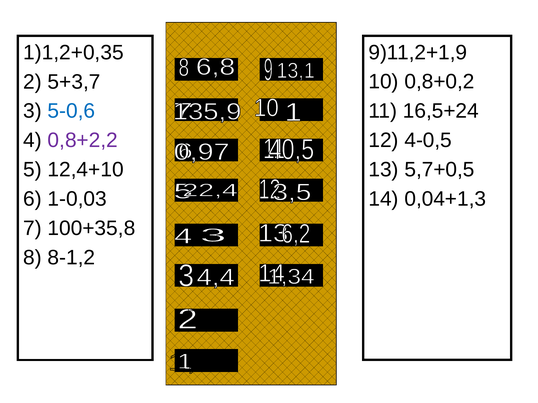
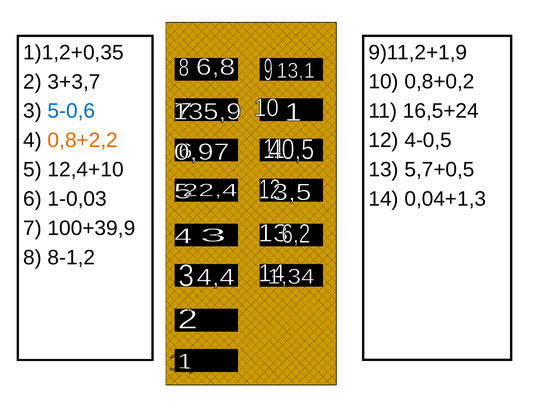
5+3,7: 5+3,7 -> 3+3,7
0,8+2,2 colour: purple -> orange
100+35,8: 100+35,8 -> 100+39,9
